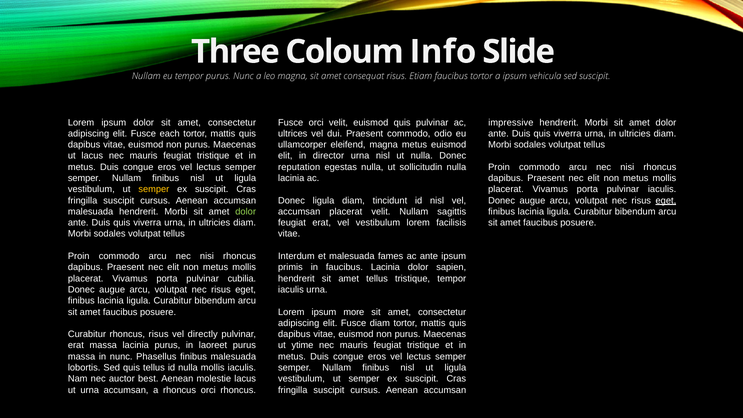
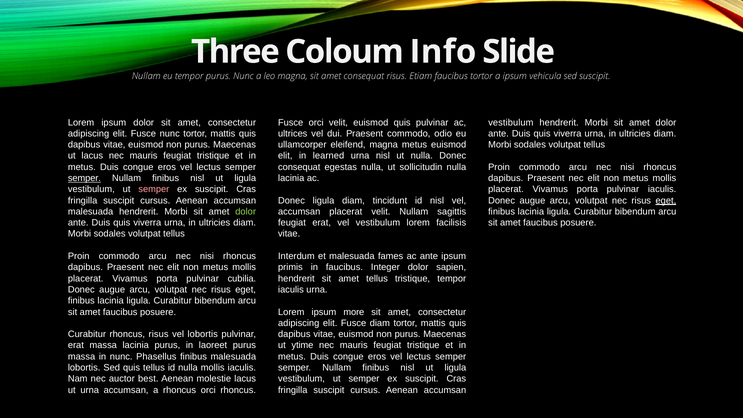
impressive at (511, 122): impressive -> vestibulum
Fusce each: each -> nunc
director: director -> learned
reputation at (299, 167): reputation -> consequat
semper at (84, 178) underline: none -> present
semper at (154, 189) colour: yellow -> pink
faucibus Lacinia: Lacinia -> Integer
vel directly: directly -> lobortis
